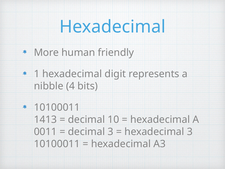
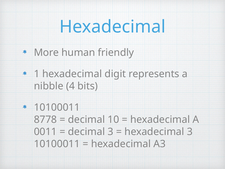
1413: 1413 -> 8778
